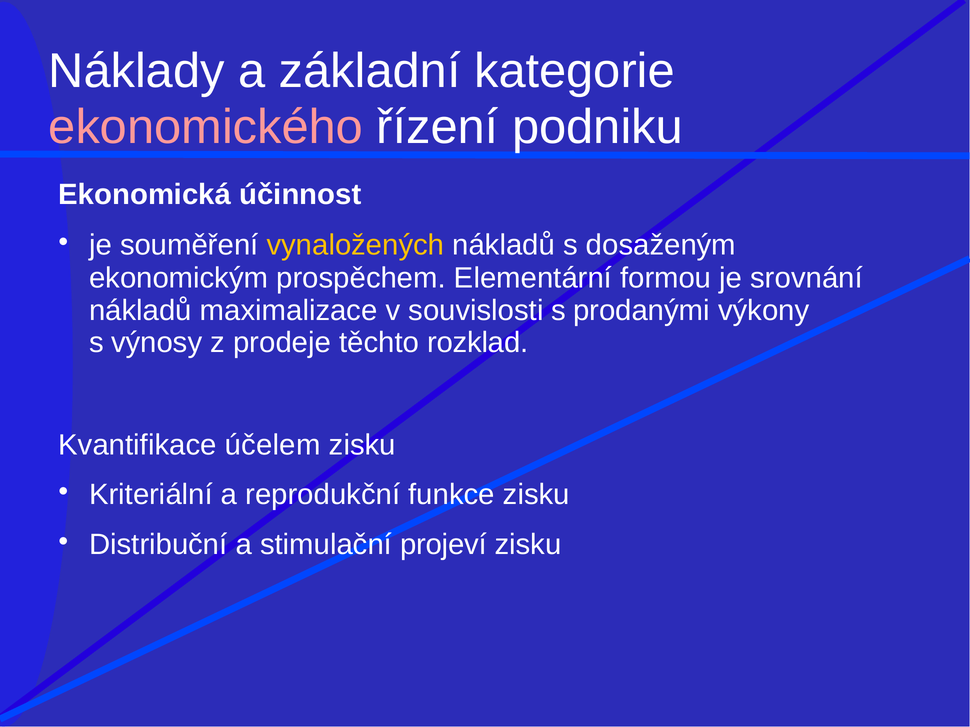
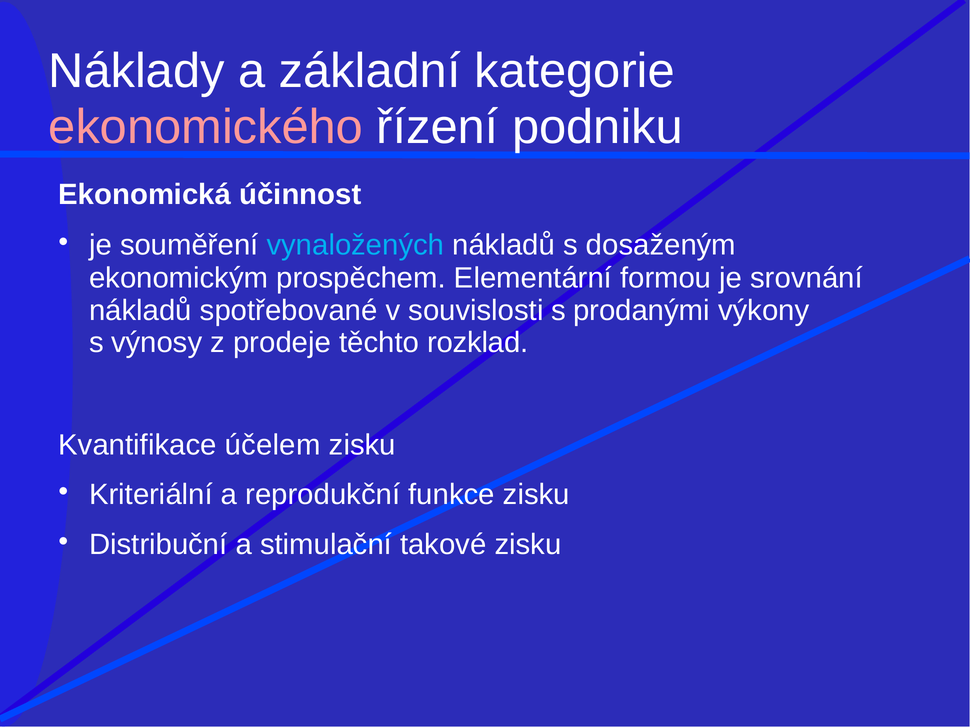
vynaložených colour: yellow -> light blue
maximalizace: maximalizace -> spotřebované
projeví: projeví -> takové
